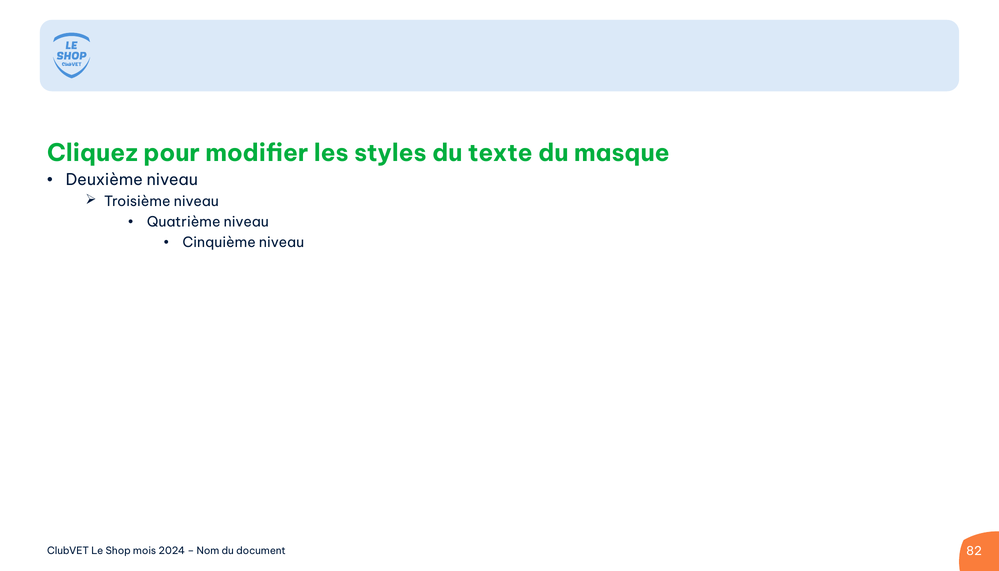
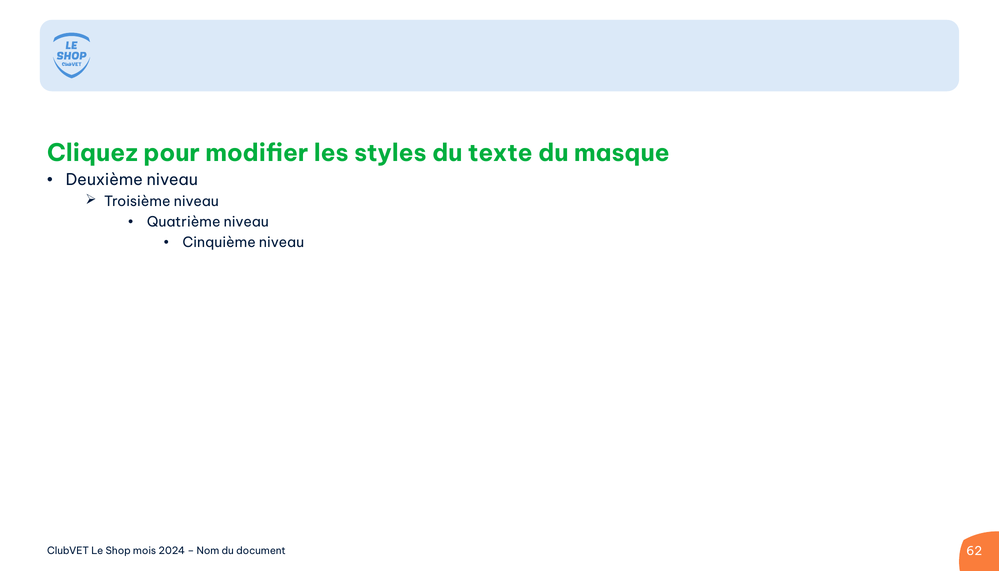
82: 82 -> 62
